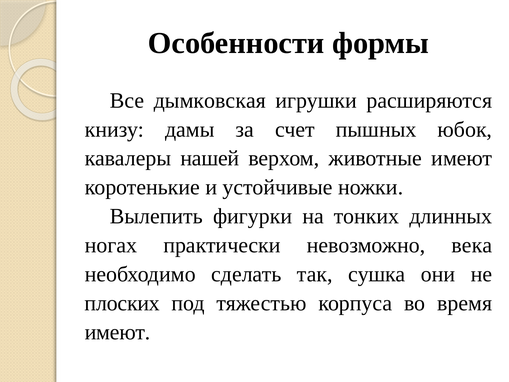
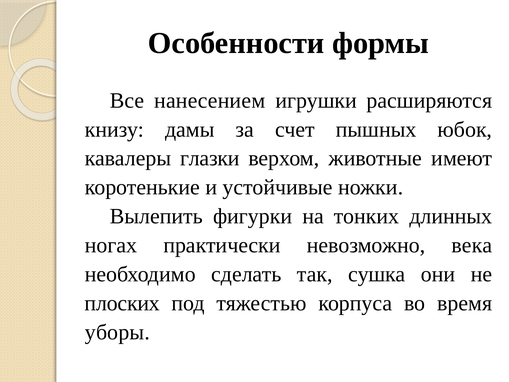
дымковская: дымковская -> нанесением
нашей: нашей -> глазки
имеют at (118, 332): имеют -> уборы
